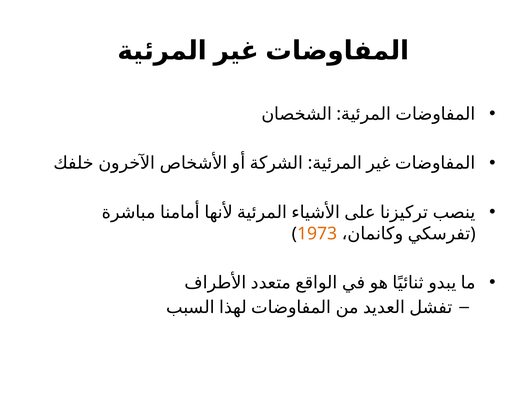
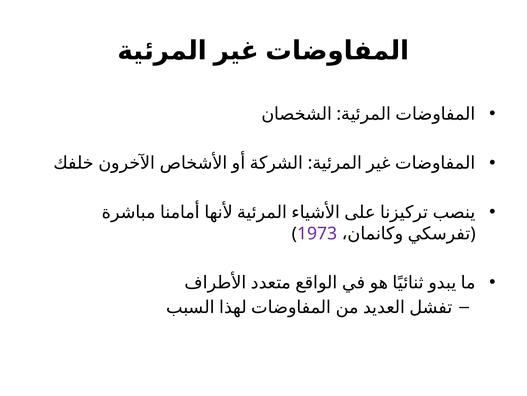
1973 colour: orange -> purple
